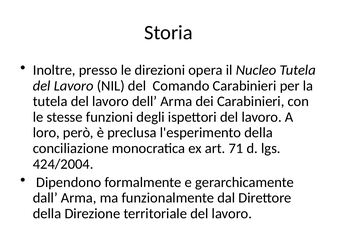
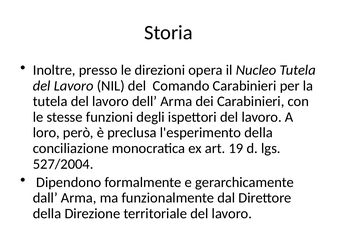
71: 71 -> 19
424/2004: 424/2004 -> 527/2004
